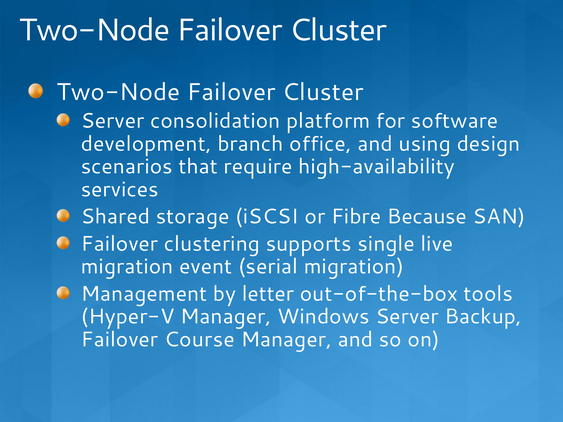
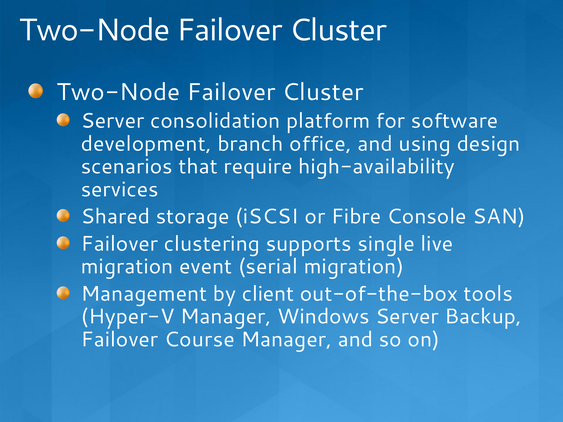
Because: Because -> Console
letter: letter -> client
